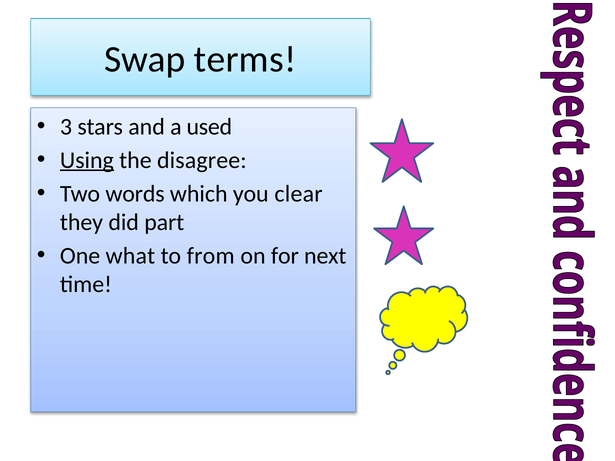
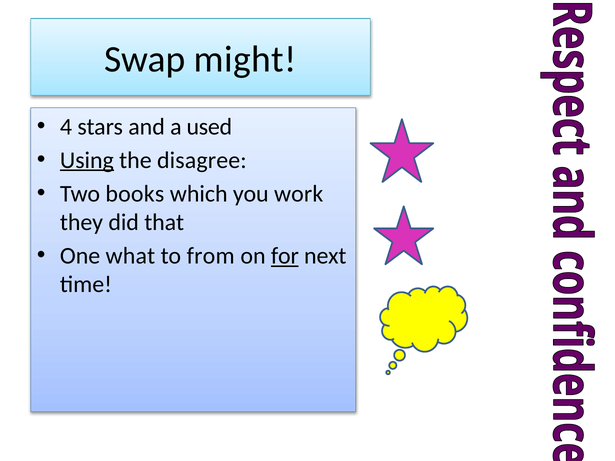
terms: terms -> might
3: 3 -> 4
words: words -> books
clear: clear -> work
part: part -> that
for underline: none -> present
